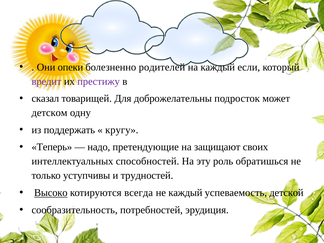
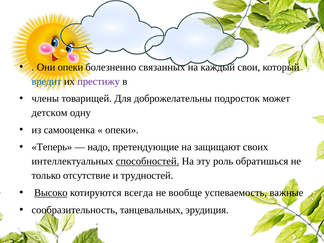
родителей: родителей -> связанных
если: если -> свои
вредит colour: purple -> blue
сказал: сказал -> члены
поддержать: поддержать -> самооценка
кругу at (122, 130): кругу -> опеки
способностей underline: none -> present
уступчивы: уступчивы -> отсутствие
не каждый: каждый -> вообще
детской: детской -> важные
потребностей: потребностей -> танцевальных
